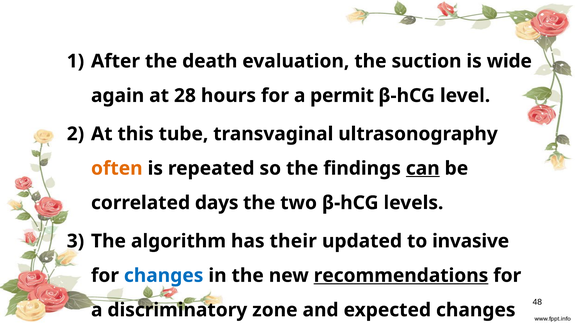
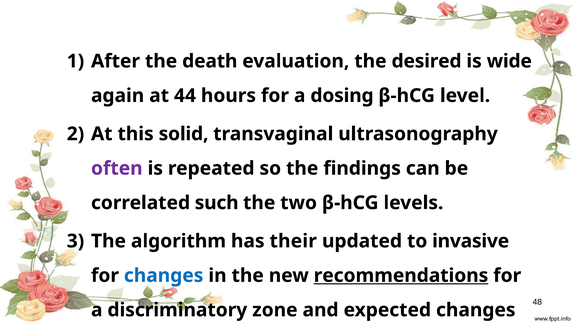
suction: suction -> desired
28: 28 -> 44
permit: permit -> dosing
tube: tube -> solid
often colour: orange -> purple
can underline: present -> none
days: days -> such
